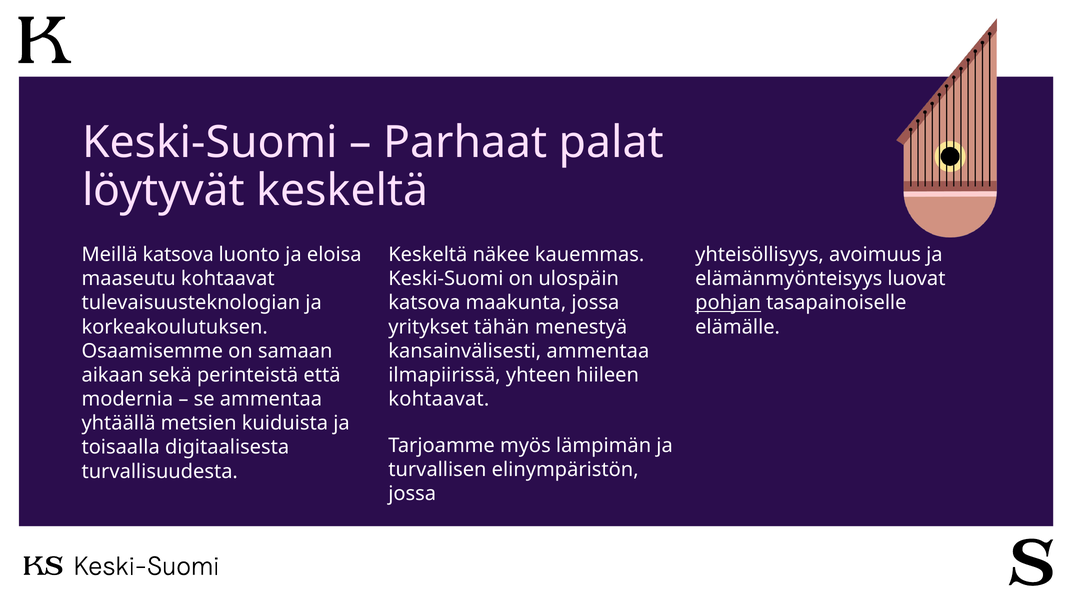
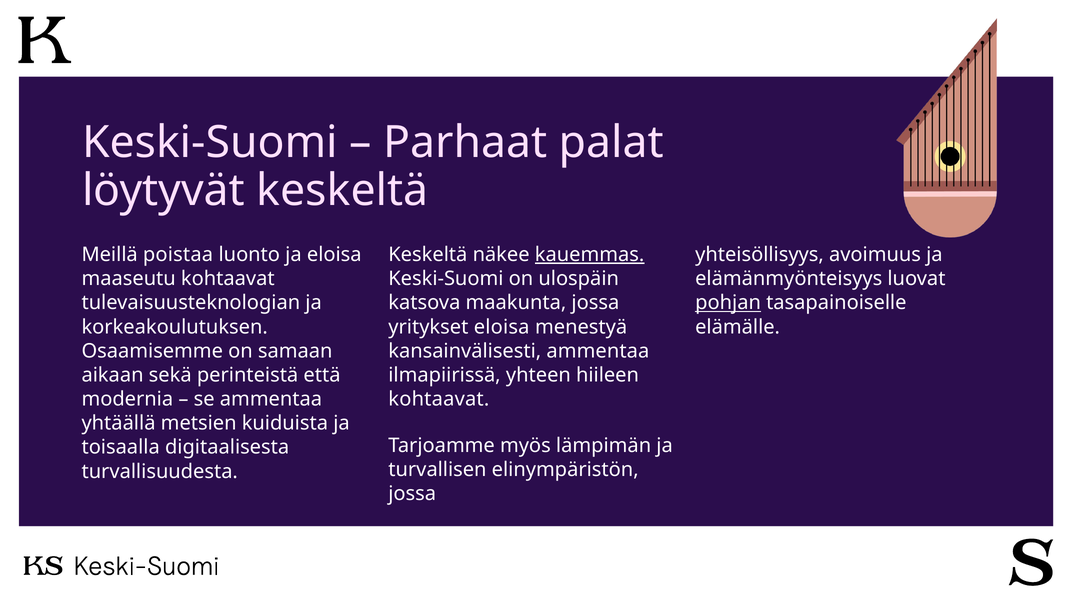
Meillä katsova: katsova -> poistaa
kauemmas underline: none -> present
yritykset tähän: tähän -> eloisa
